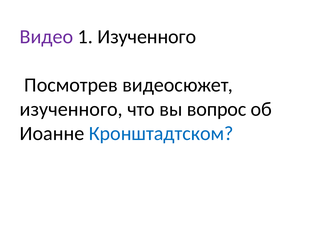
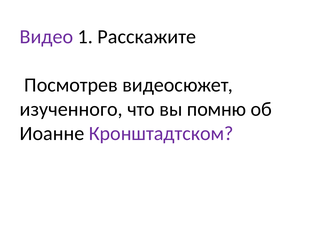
1 Изученного: Изученного -> Расскажите
вопрос: вопрос -> помню
Кронштадтском colour: blue -> purple
